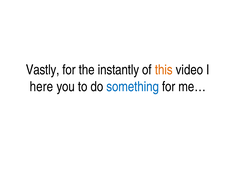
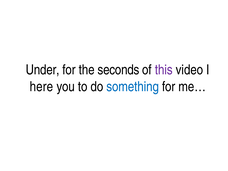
Vastly: Vastly -> Under
instantly: instantly -> seconds
this colour: orange -> purple
